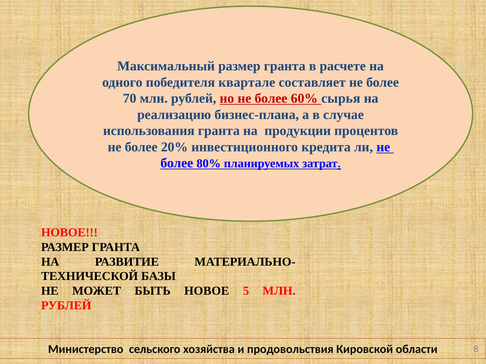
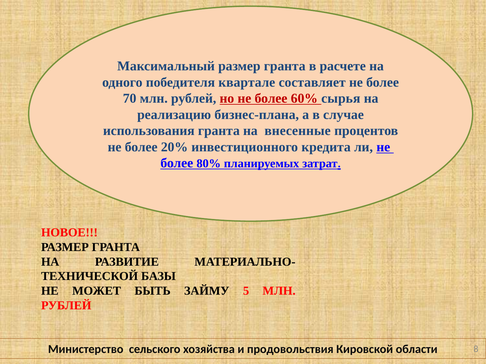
продукции: продукции -> внесенные
БЫТЬ НОВОЕ: НОВОЕ -> ЗАЙМУ
